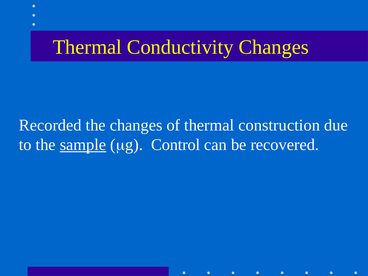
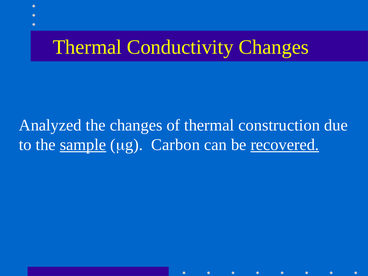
Recorded: Recorded -> Analyzed
Control: Control -> Carbon
recovered underline: none -> present
